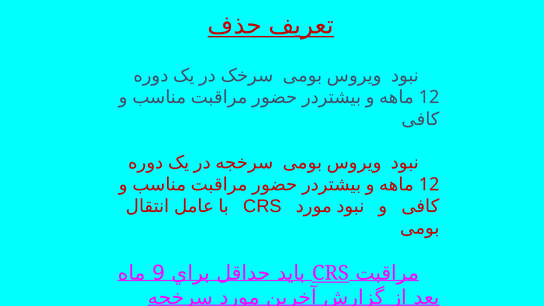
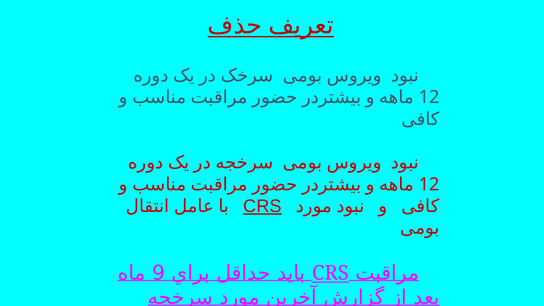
CRS at (262, 206) underline: none -> present
